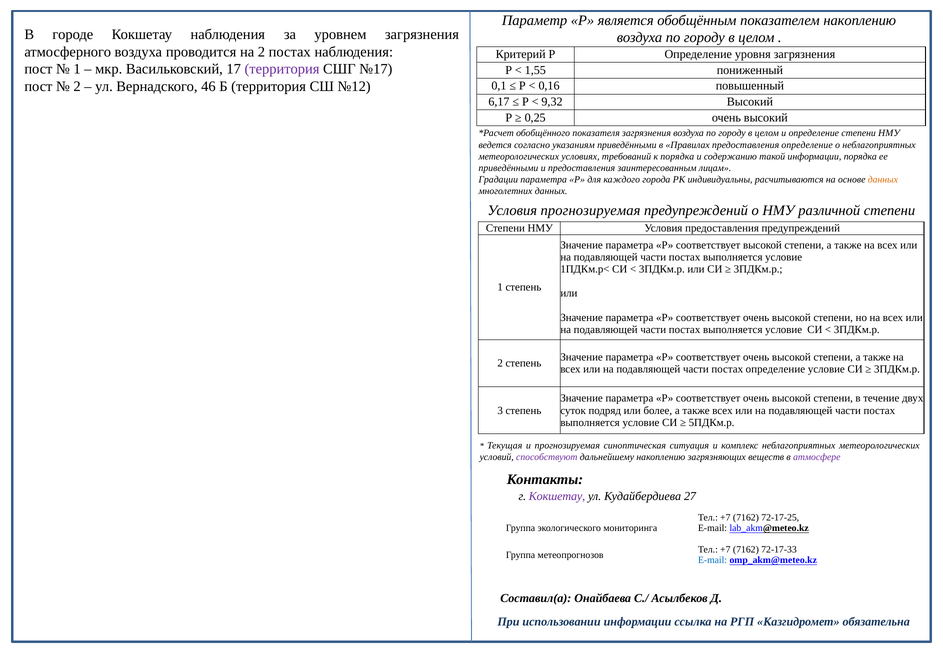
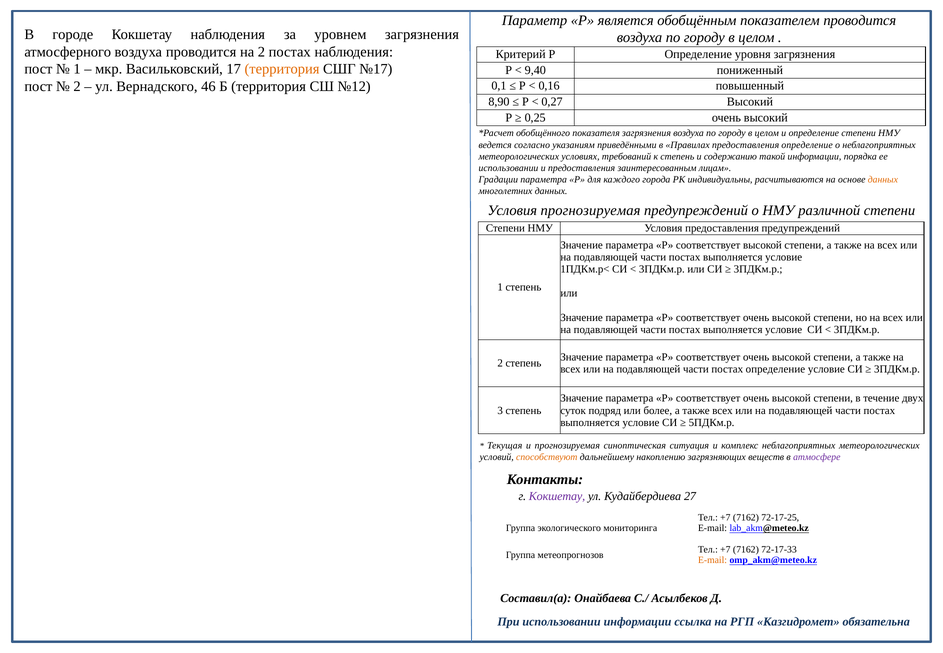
показателем накоплению: накоплению -> проводится
территория at (282, 69) colour: purple -> orange
1,55: 1,55 -> 9,40
6,17: 6,17 -> 8,90
9,32: 9,32 -> 0,27
к порядка: порядка -> степень
приведёнными at (508, 168): приведёнными -> использовании
способствуют colour: purple -> orange
E-mail at (713, 560) colour: blue -> orange
